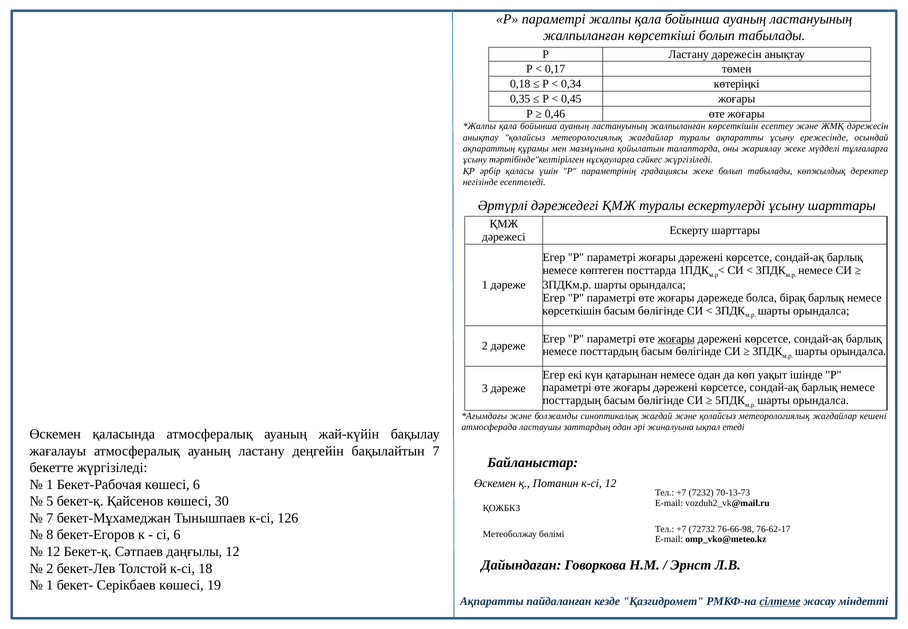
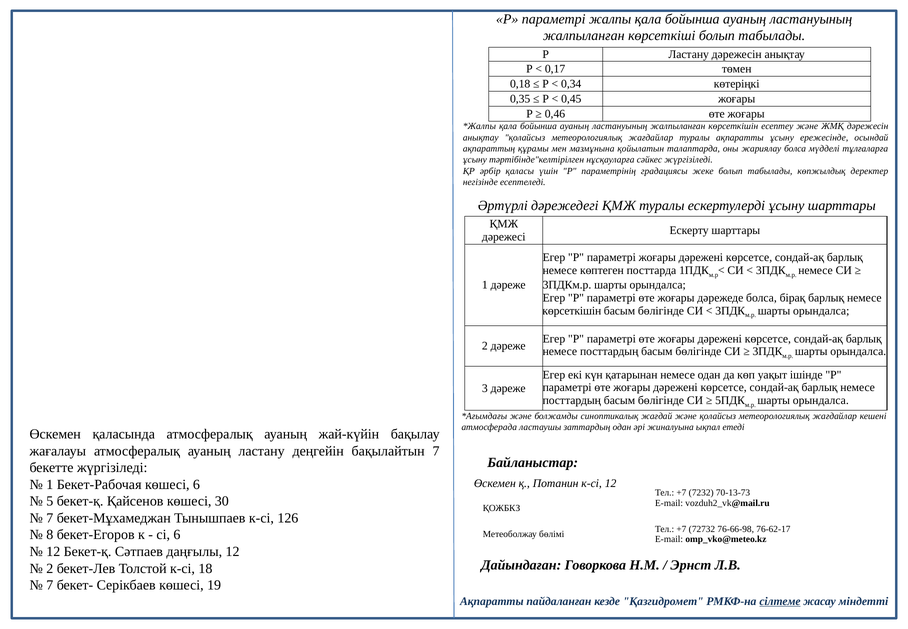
жариялау жеке: жеке -> болса
жоғары at (676, 339) underline: present -> none
1 at (50, 585): 1 -> 7
